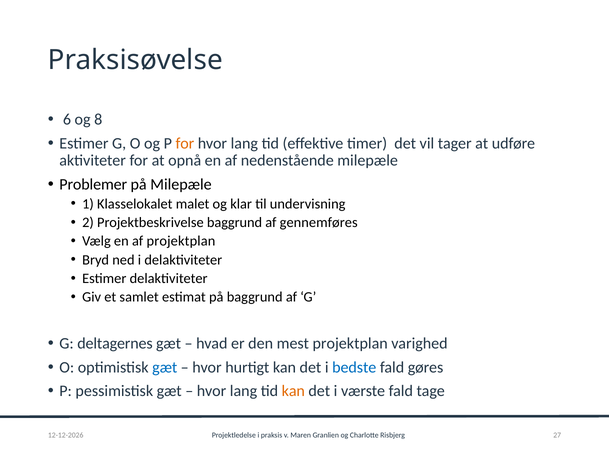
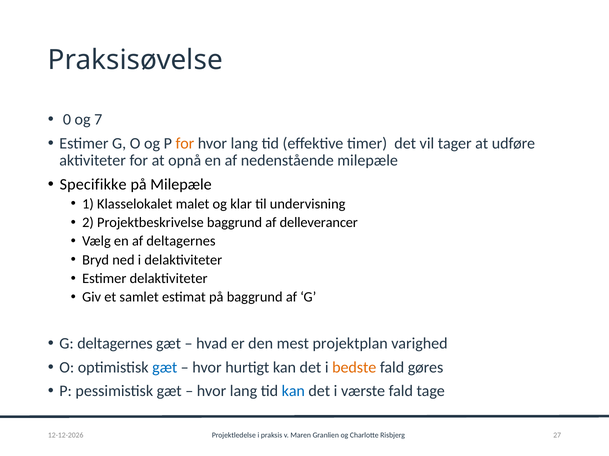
6: 6 -> 0
8: 8 -> 7
Problemer: Problemer -> Specifikke
gennemføres: gennemføres -> delleverancer
af projektplan: projektplan -> deltagernes
bedste colour: blue -> orange
kan at (293, 392) colour: orange -> blue
